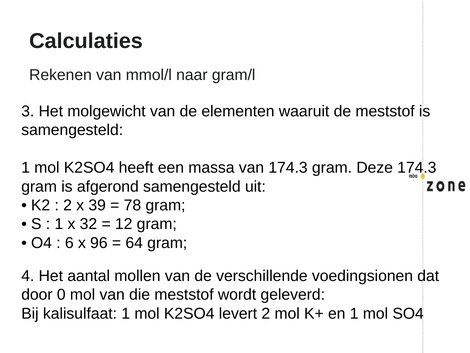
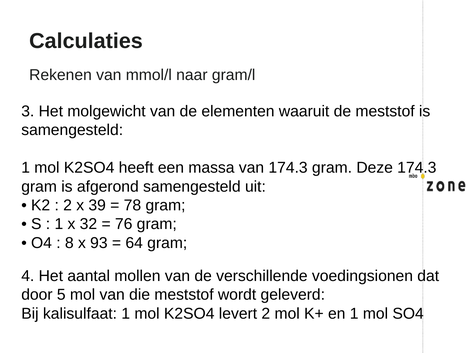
12: 12 -> 76
6: 6 -> 8
96: 96 -> 93
0: 0 -> 5
